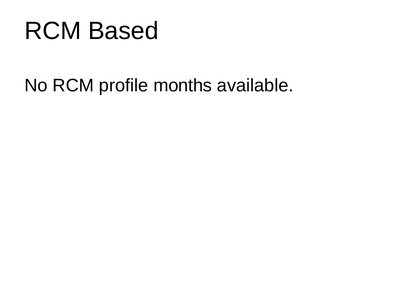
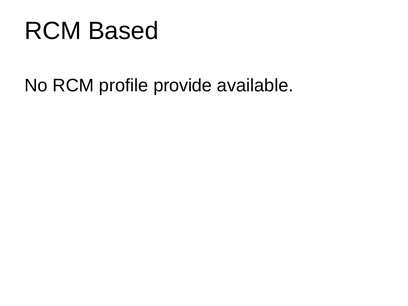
months: months -> provide
